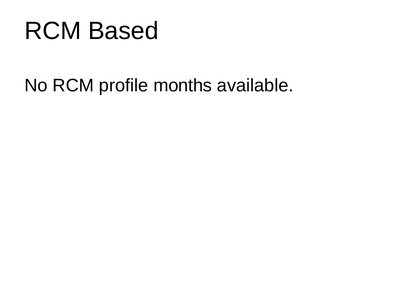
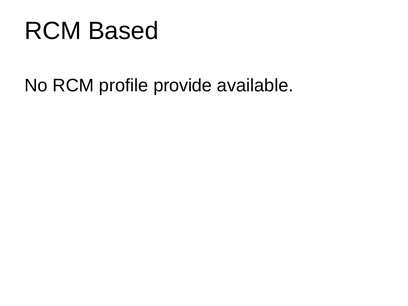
months: months -> provide
